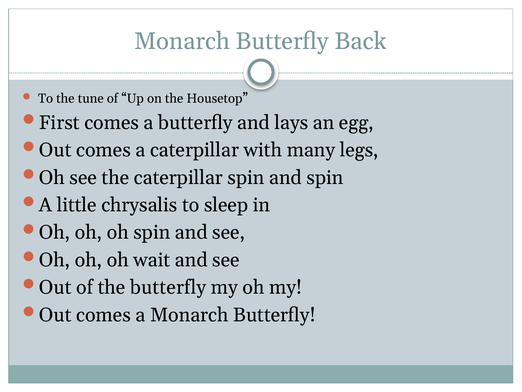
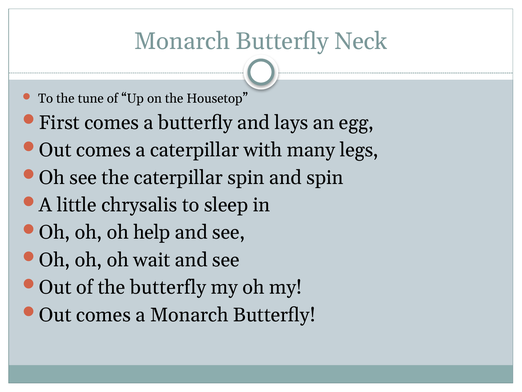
Back: Back -> Neck
oh spin: spin -> help
